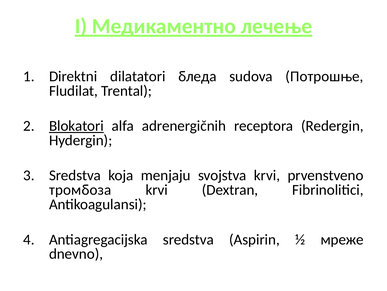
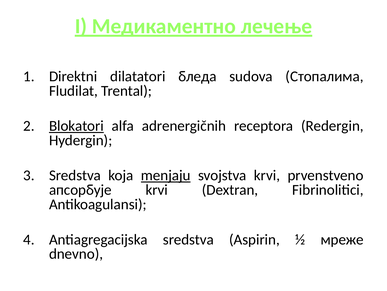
Потрошње: Потрошње -> Стопалима
menjaju underline: none -> present
тромбоза: тромбоза -> апсорбује
